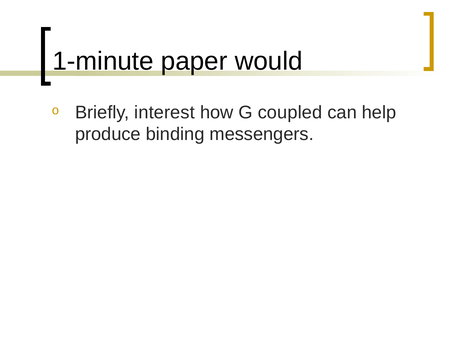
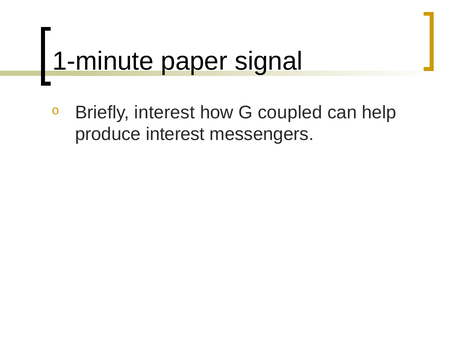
would: would -> signal
produce binding: binding -> interest
